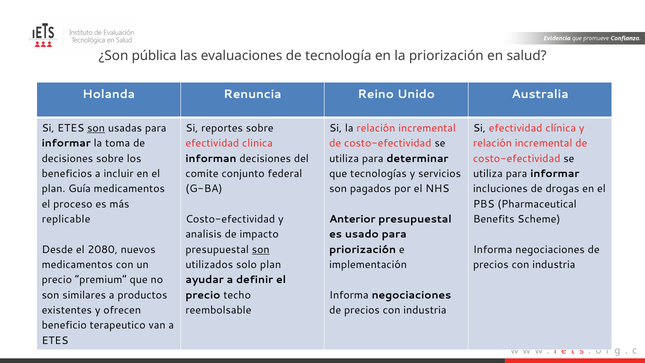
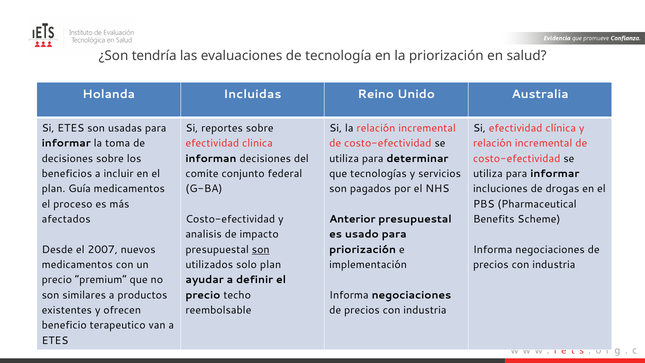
pública: pública -> tendría
Renuncia: Renuncia -> Incluidas
son at (96, 128) underline: present -> none
replicable: replicable -> afectados
2080: 2080 -> 2007
